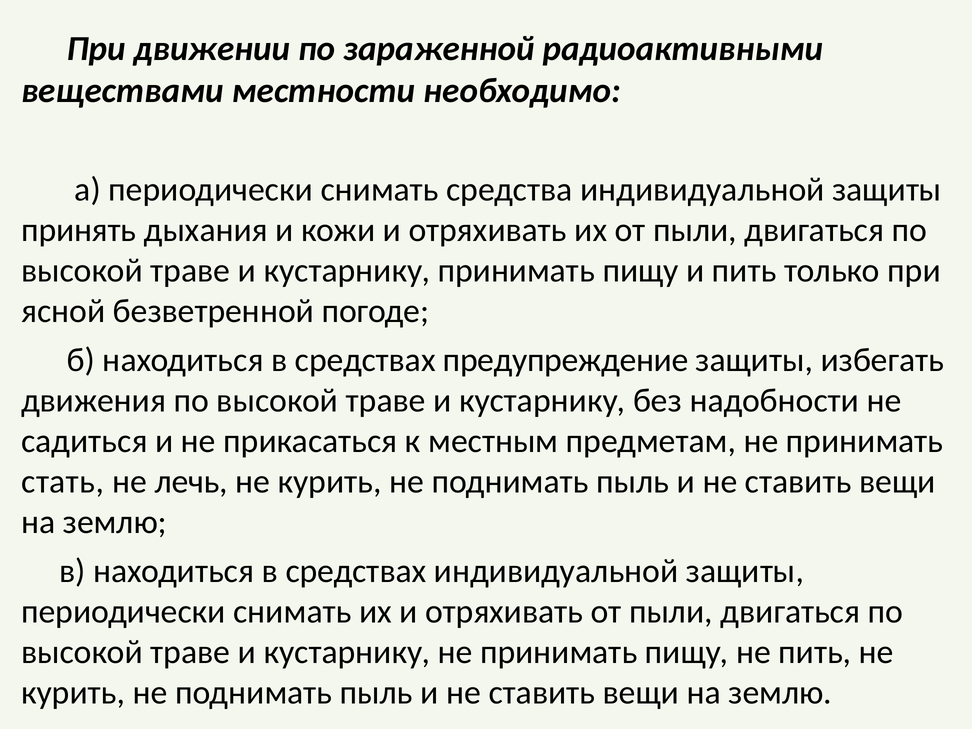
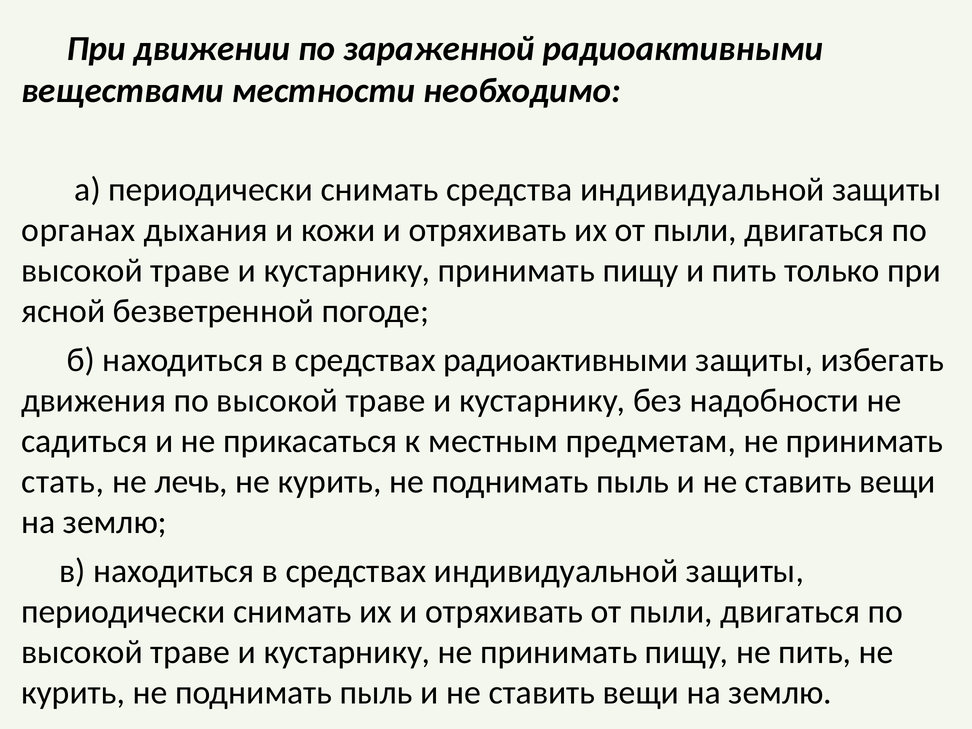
принять: принять -> органах
средствах предупреждение: предупреждение -> радиоактивными
